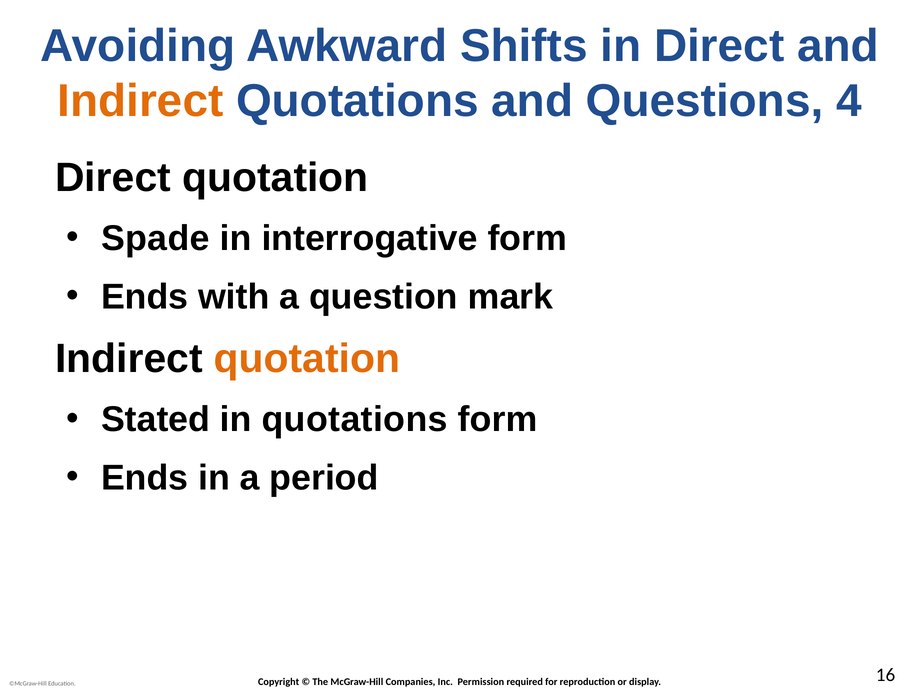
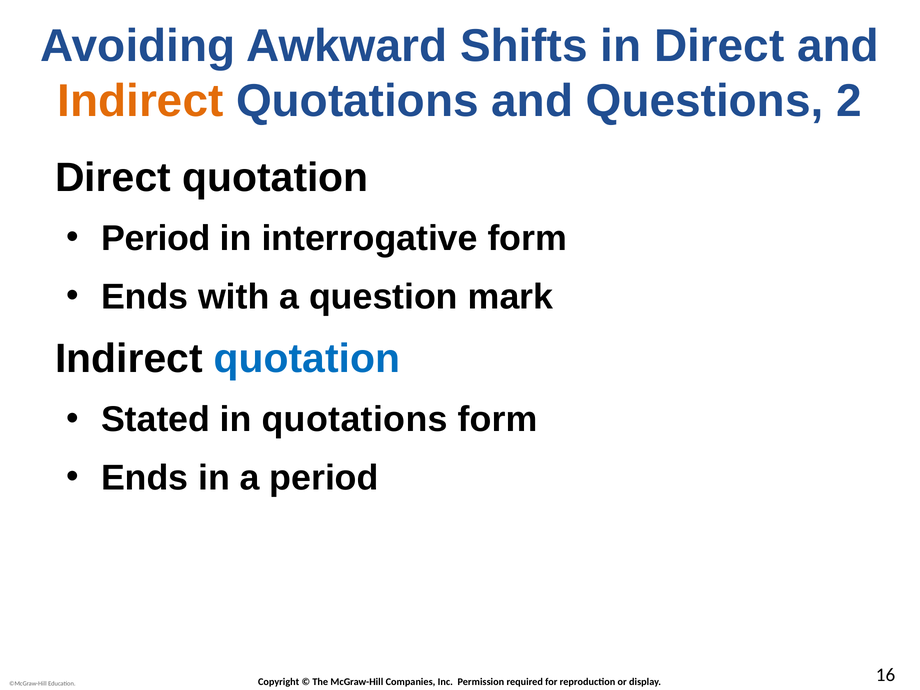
4: 4 -> 2
Spade at (155, 239): Spade -> Period
quotation at (307, 359) colour: orange -> blue
